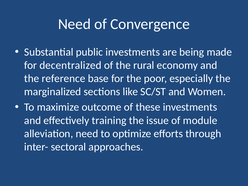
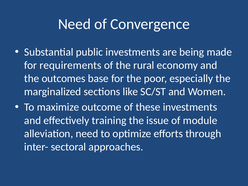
decentralized: decentralized -> requirements
reference: reference -> outcomes
